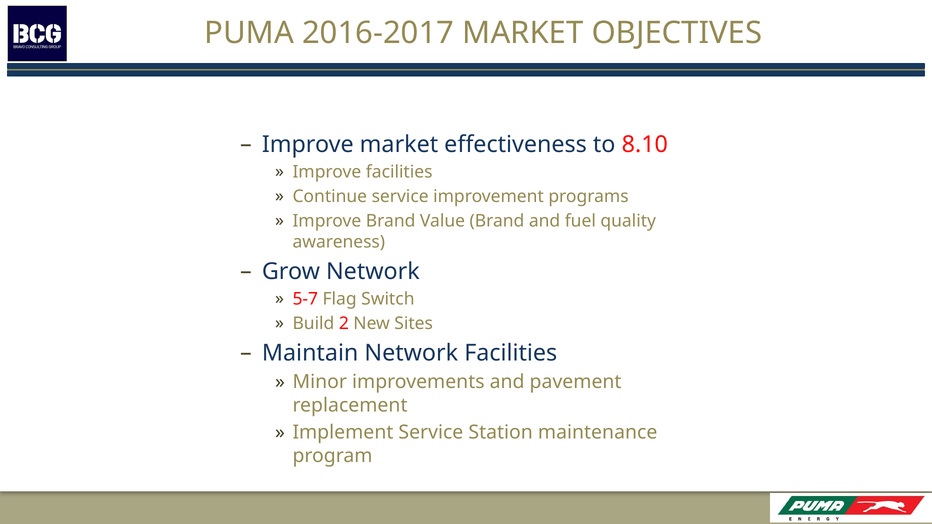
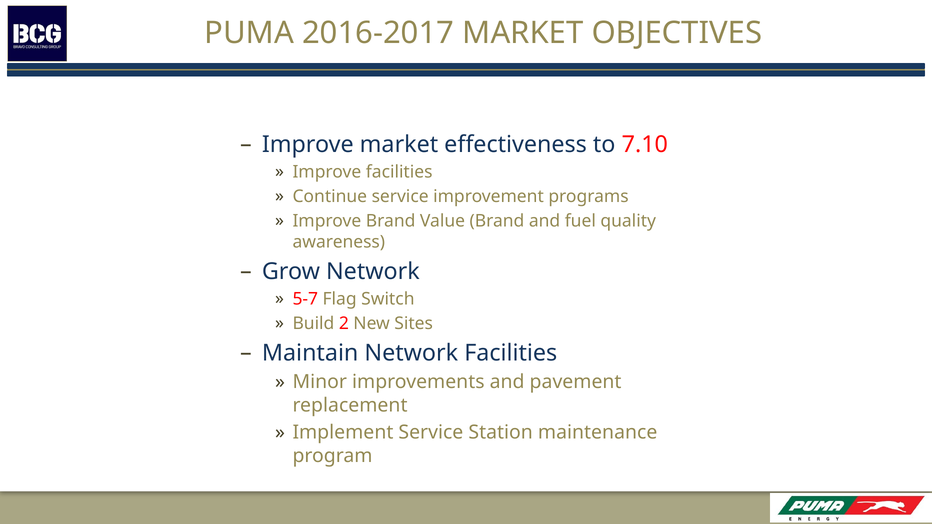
8.10: 8.10 -> 7.10
